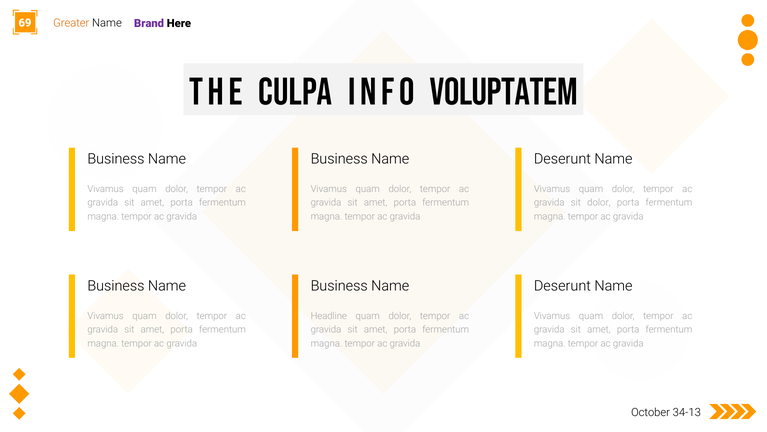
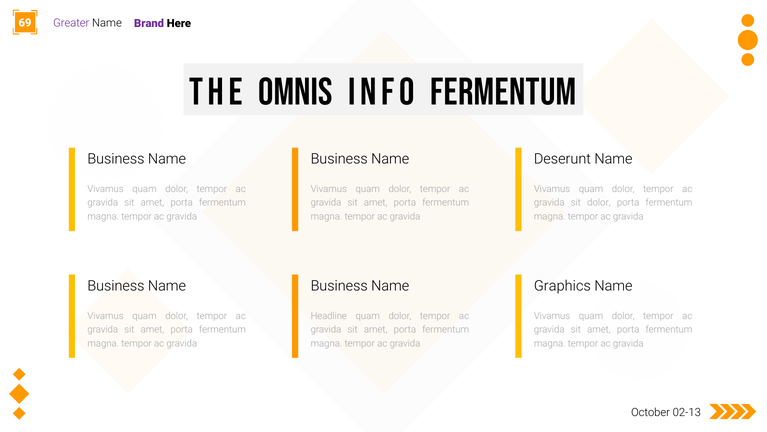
Greater colour: orange -> purple
culpa: culpa -> omnis
info voluptatem: voluptatem -> fermentum
Deserunt at (562, 286): Deserunt -> Graphics
34-13: 34-13 -> 02-13
